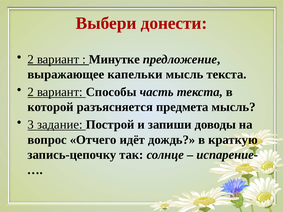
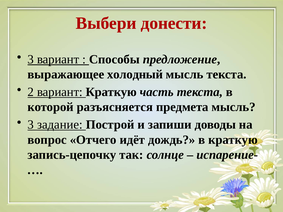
2 at (31, 59): 2 -> 3
Минутке: Минутке -> Способы
капельки: капельки -> холодный
вариант Способы: Способы -> Краткую
